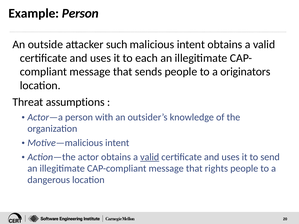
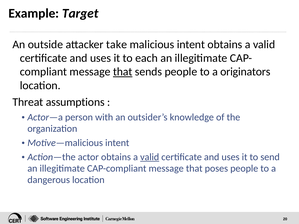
Example Person: Person -> Target
such: such -> take
that at (123, 72) underline: none -> present
rights: rights -> poses
